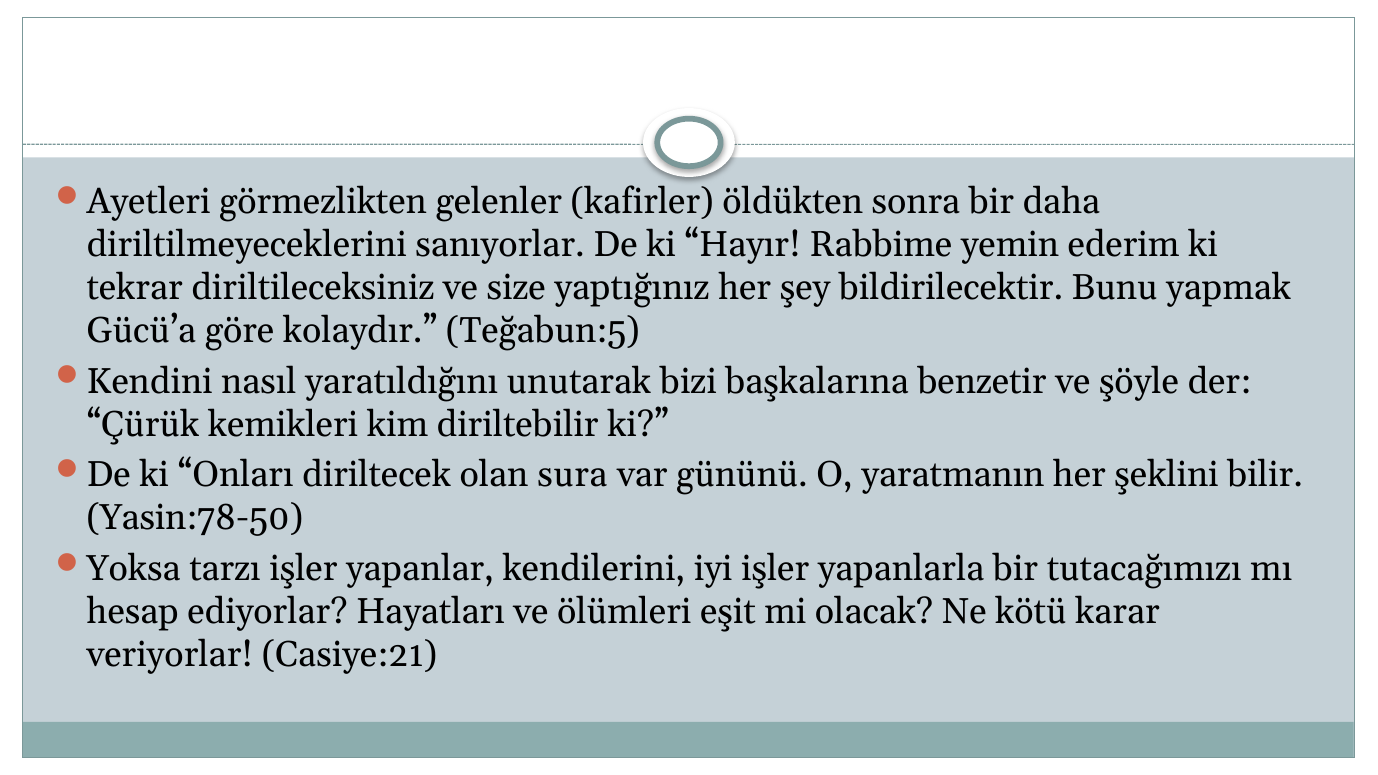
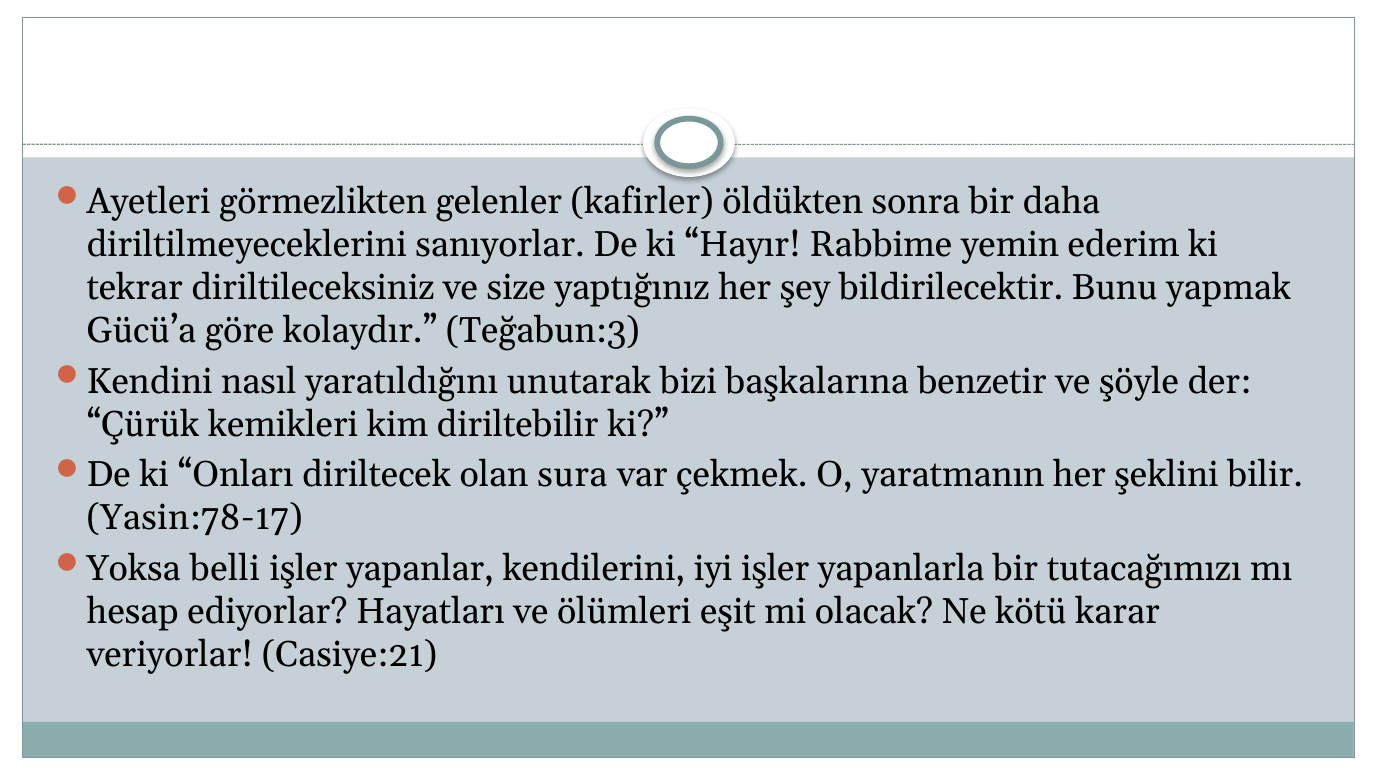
Teğabun:5: Teğabun:5 -> Teğabun:3
gününü: gününü -> çekmek
Yasin:78-50: Yasin:78-50 -> Yasin:78-17
tarzı: tarzı -> belli
